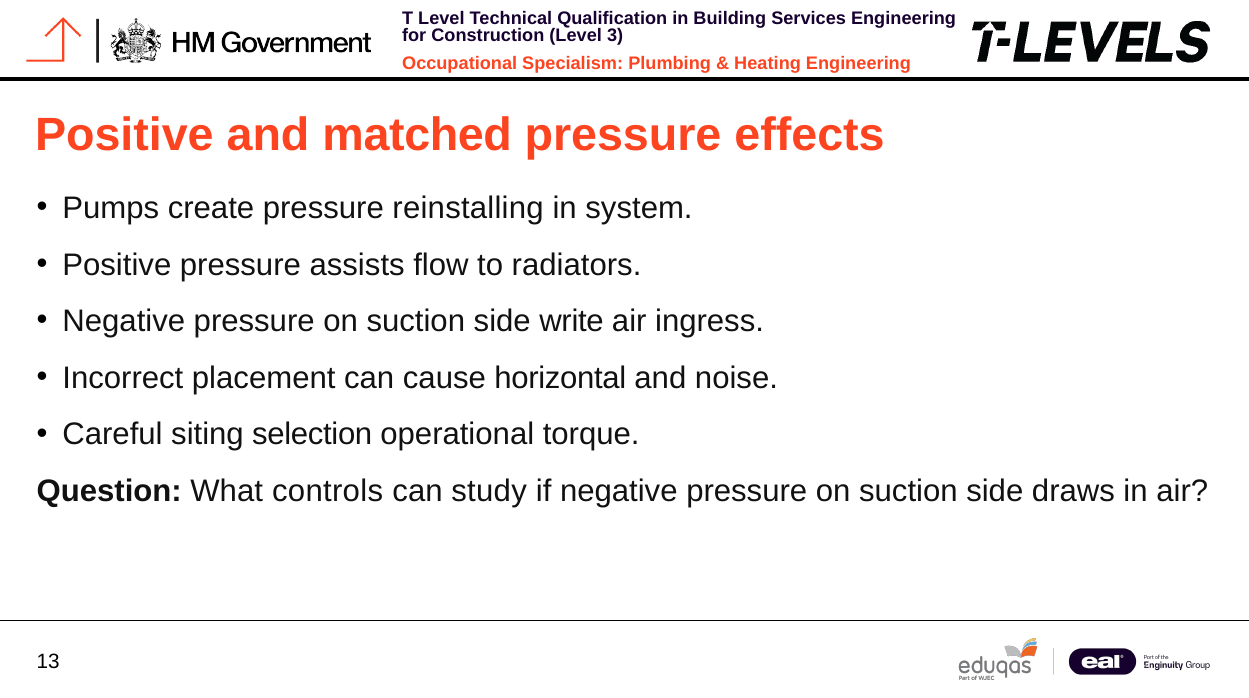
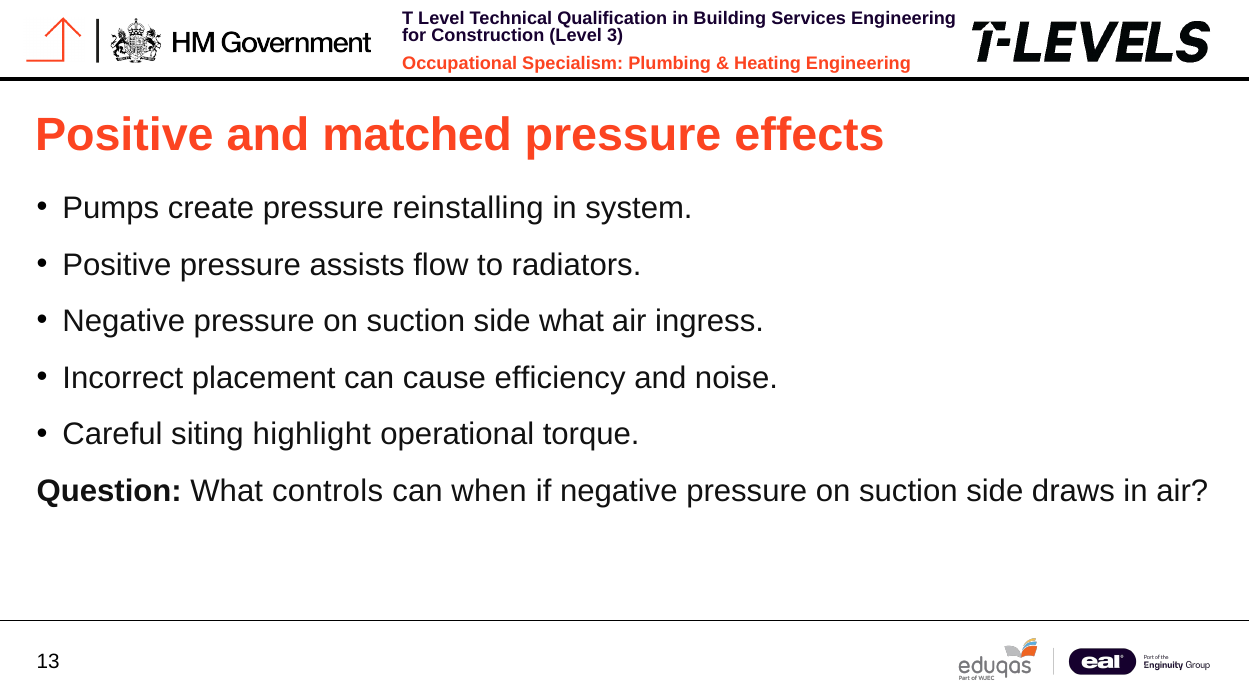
side write: write -> what
horizontal: horizontal -> efficiency
selection: selection -> highlight
study: study -> when
